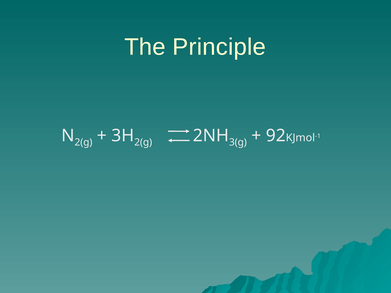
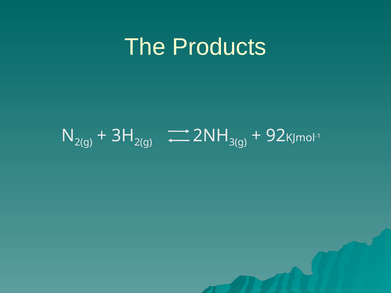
Principle: Principle -> Products
